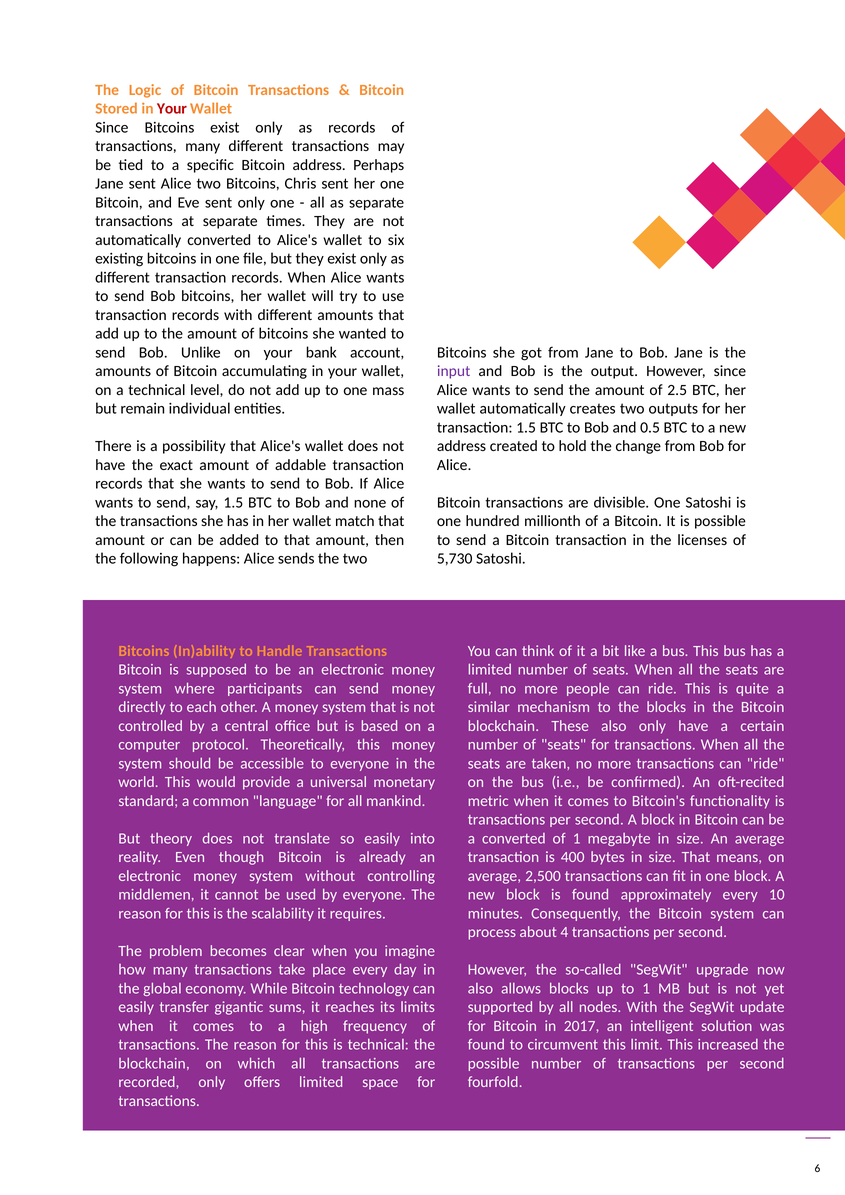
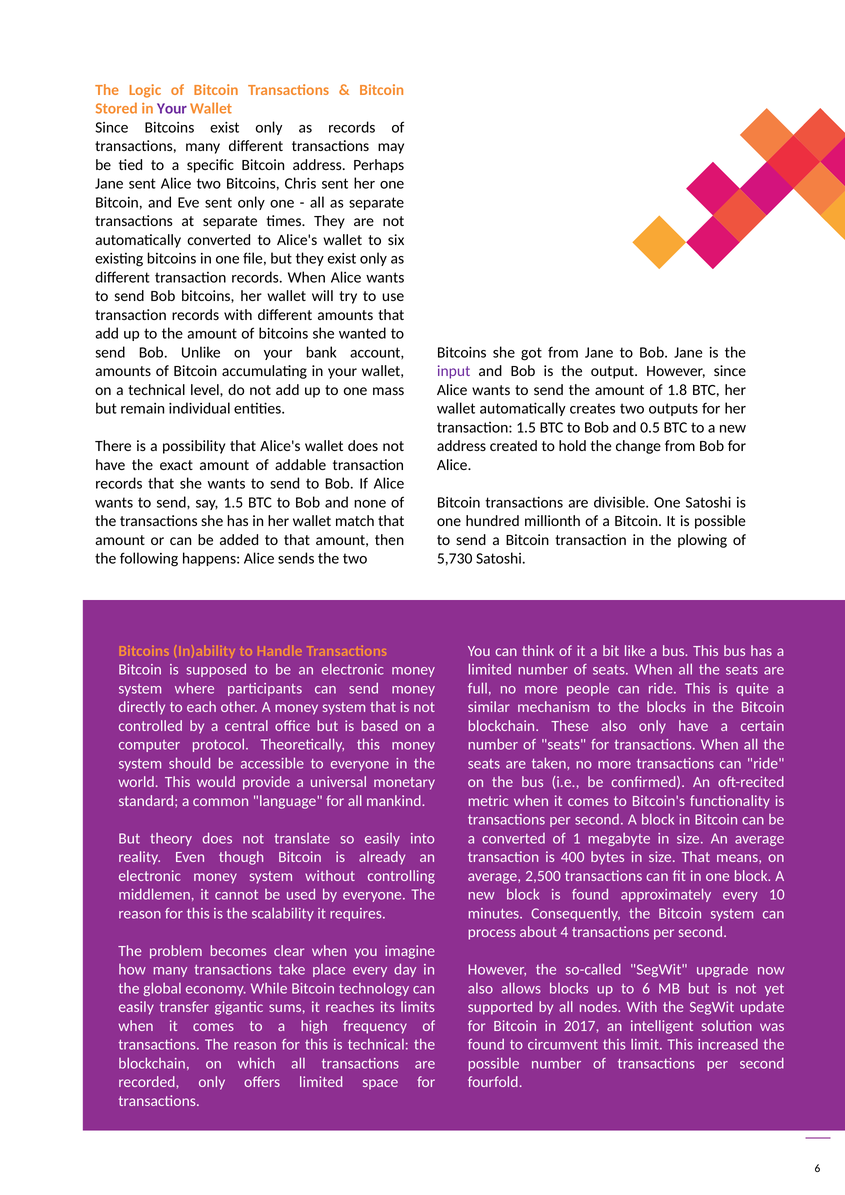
Your at (172, 109) colour: red -> purple
2.5: 2.5 -> 1.8
licenses: licenses -> plowing
to 1: 1 -> 6
